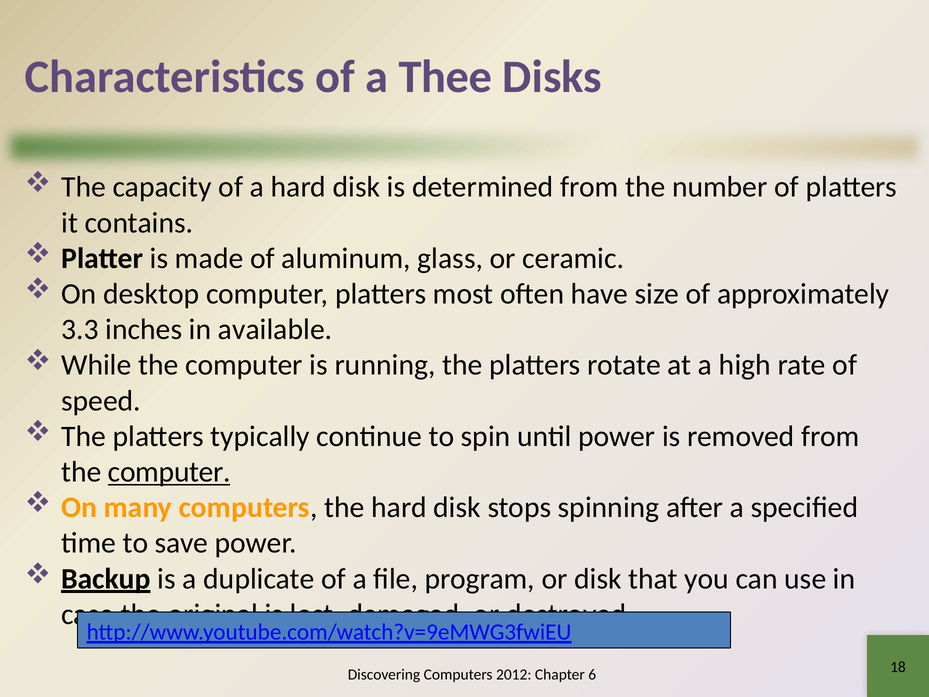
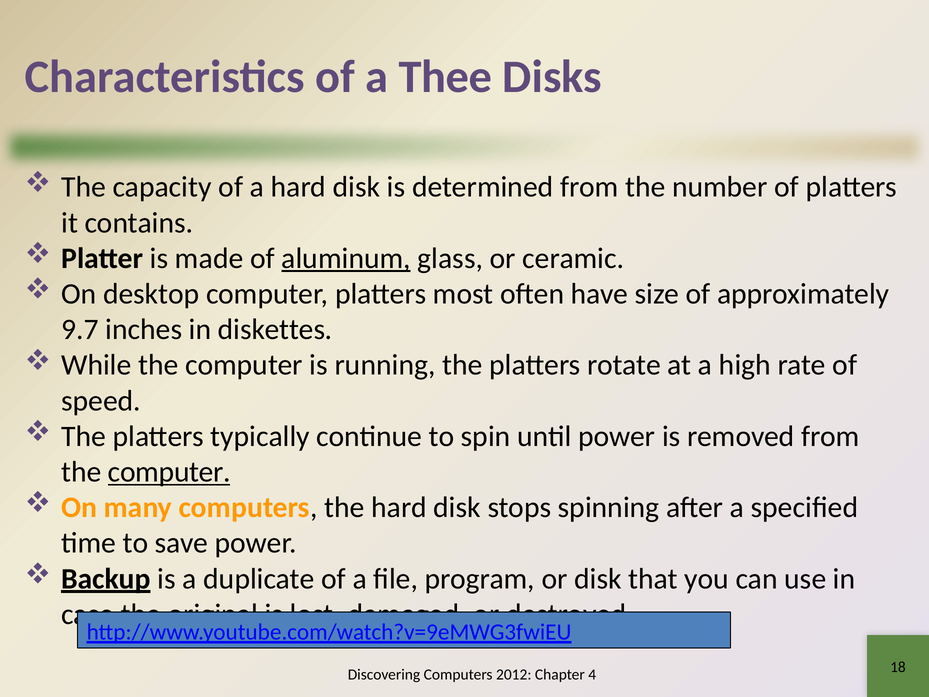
aluminum underline: none -> present
3.3: 3.3 -> 9.7
available: available -> diskettes
6: 6 -> 4
